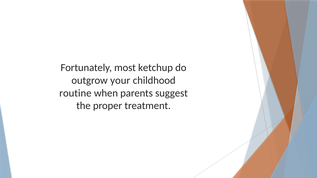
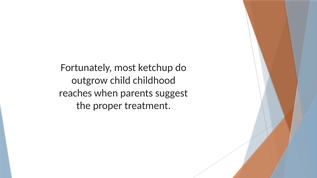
your: your -> child
routine: routine -> reaches
